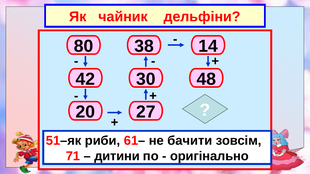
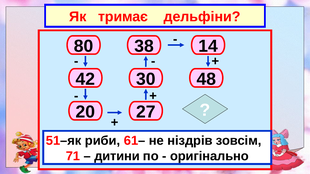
чайник: чайник -> тримає
бачити: бачити -> ніздрів
